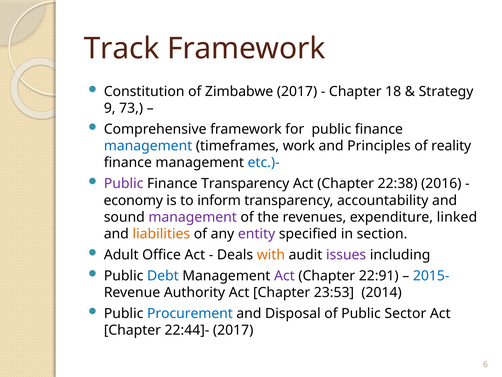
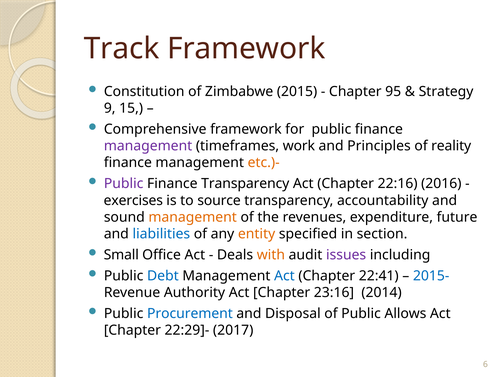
Zimbabwe 2017: 2017 -> 2015
18: 18 -> 95
73: 73 -> 15
management at (148, 146) colour: blue -> purple
etc.)- colour: blue -> orange
22:38: 22:38 -> 22:16
economy: economy -> exercises
inform: inform -> source
management at (193, 217) colour: purple -> orange
linked: linked -> future
liabilities colour: orange -> blue
entity colour: purple -> orange
Adult: Adult -> Small
Act at (284, 275) colour: purple -> blue
22:91: 22:91 -> 22:41
23:53: 23:53 -> 23:16
Sector: Sector -> Allows
22:44]-: 22:44]- -> 22:29]-
